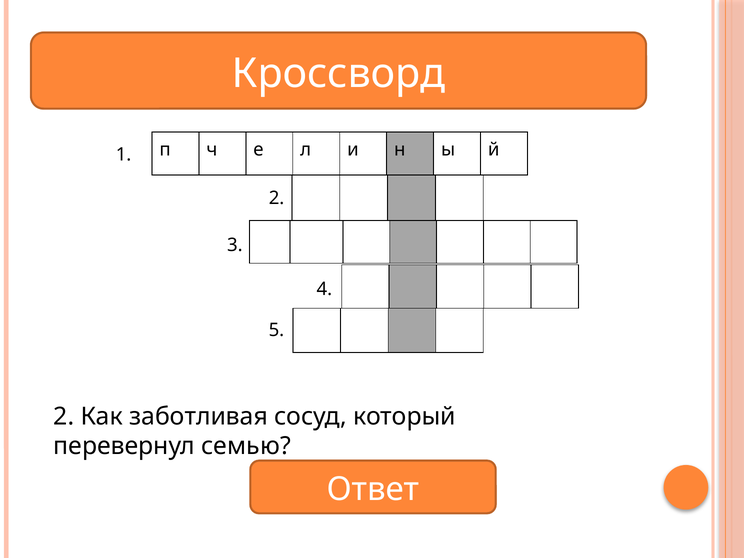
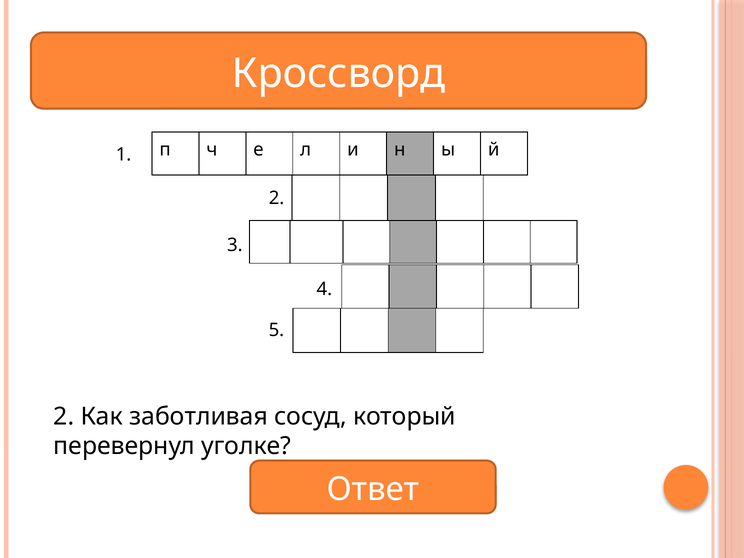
семью: семью -> уголке
